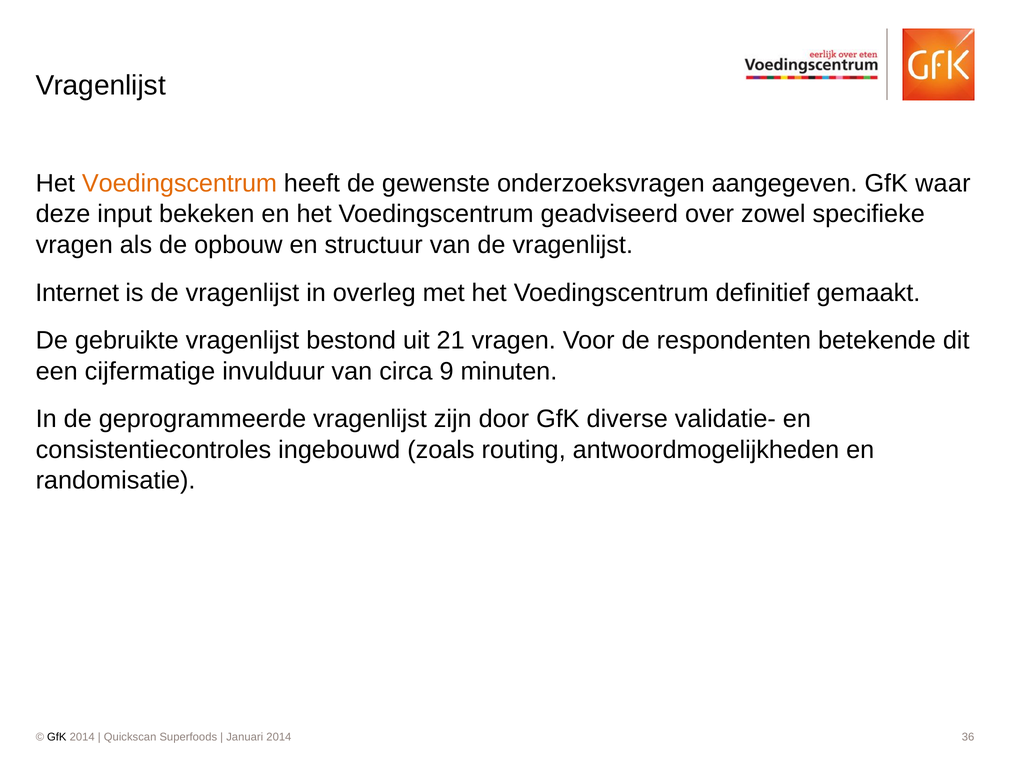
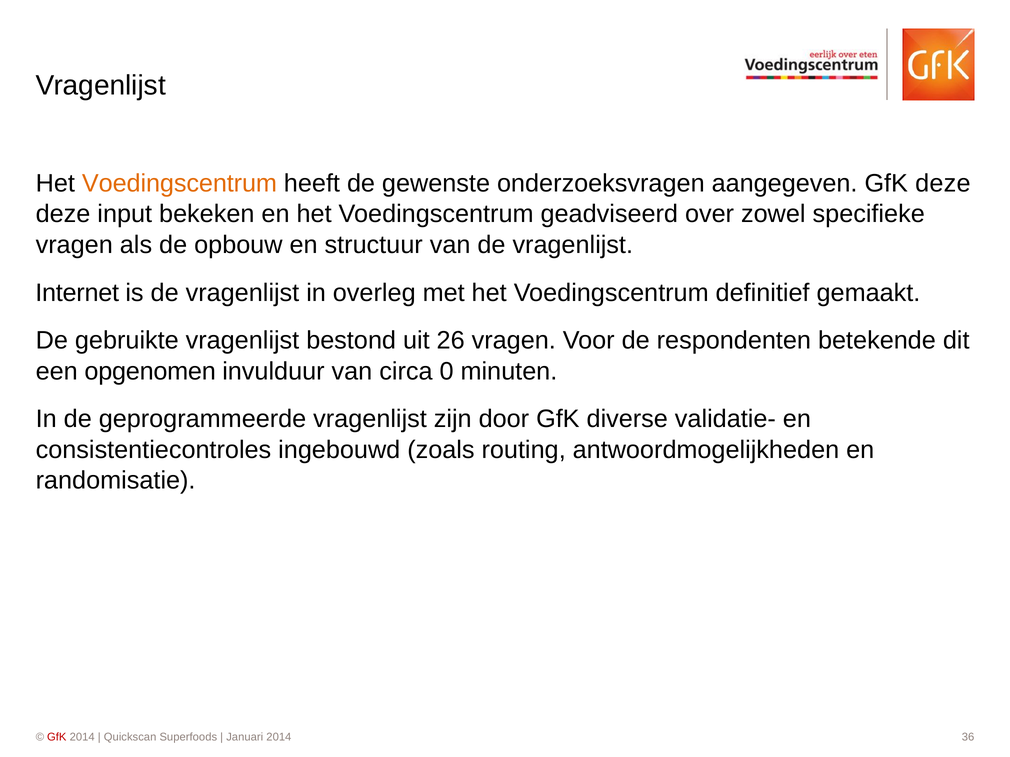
GfK waar: waar -> deze
21: 21 -> 26
cijfermatige: cijfermatige -> opgenomen
9: 9 -> 0
GfK at (57, 737) colour: black -> red
